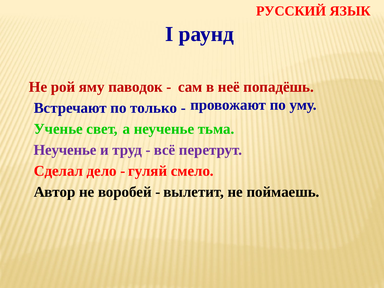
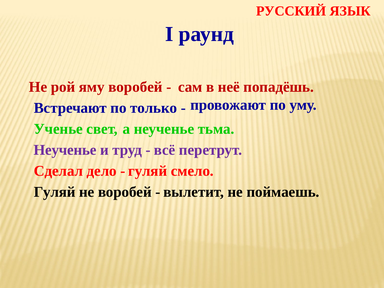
яму паводок: паводок -> воробей
Автор at (55, 192): Автор -> Гуляй
